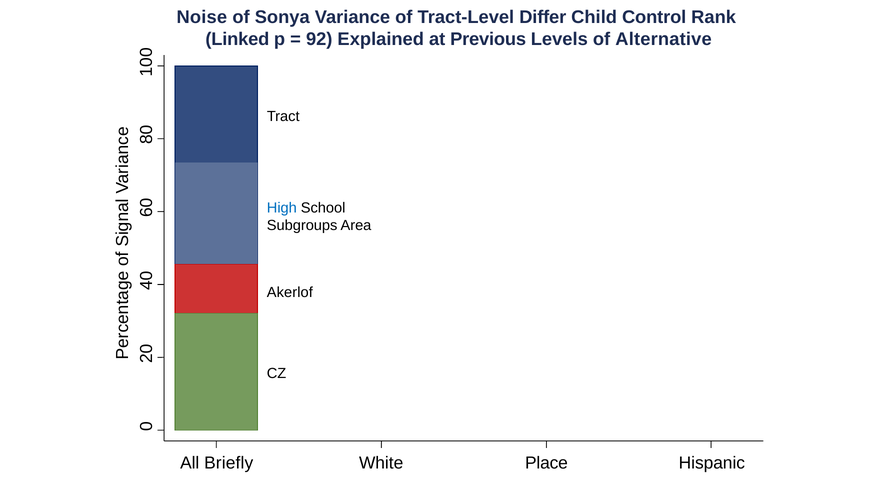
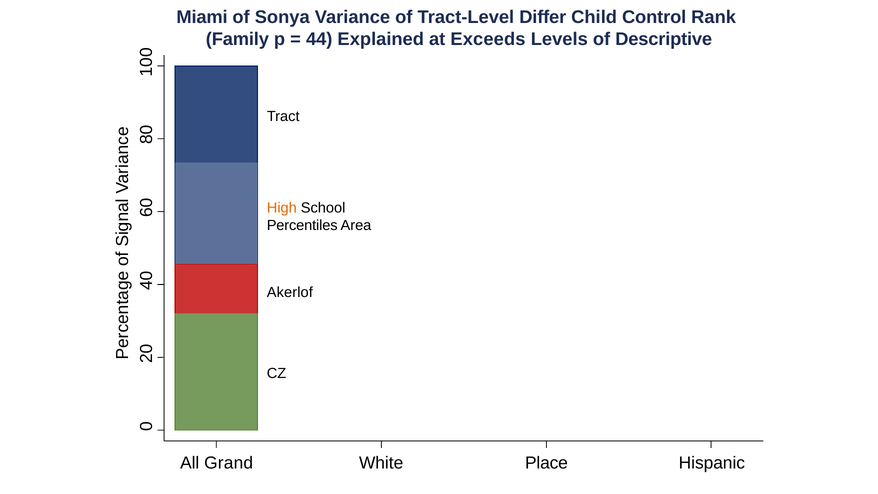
Noise: Noise -> Miami
Linked: Linked -> Family
92: 92 -> 44
Previous: Previous -> Exceeds
Alternative: Alternative -> Descriptive
High colour: blue -> orange
Subgroups: Subgroups -> Percentiles
Briefly: Briefly -> Grand
